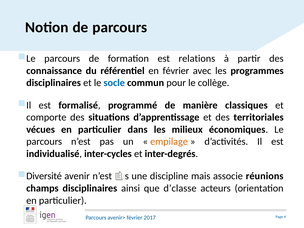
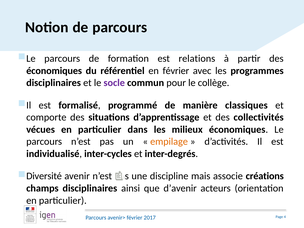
connaissance at (54, 71): connaissance -> économiques
socle colour: blue -> purple
territoriales: territoriales -> collectivités
réunions: réunions -> créations
d’classe: d’classe -> d’avenir
